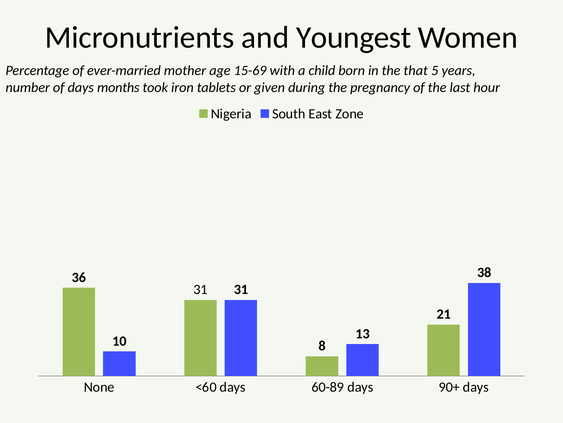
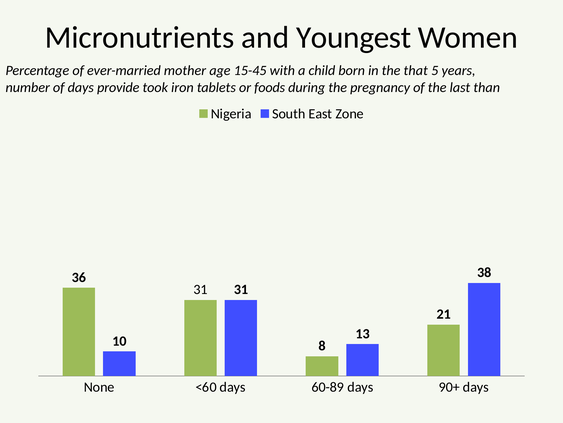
15-69: 15-69 -> 15-45
months: months -> provide
given: given -> foods
hour: hour -> than
